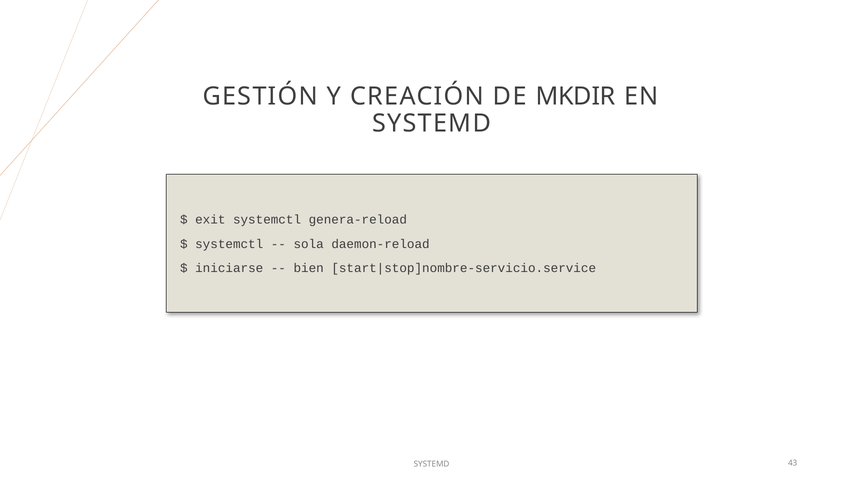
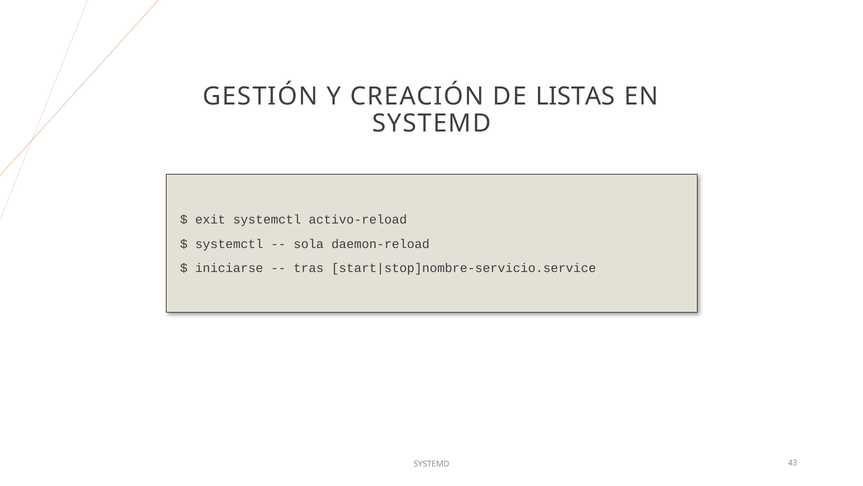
MKDIR: MKDIR -> LISTAS
genera-reload: genera-reload -> activo-reload
bien: bien -> tras
